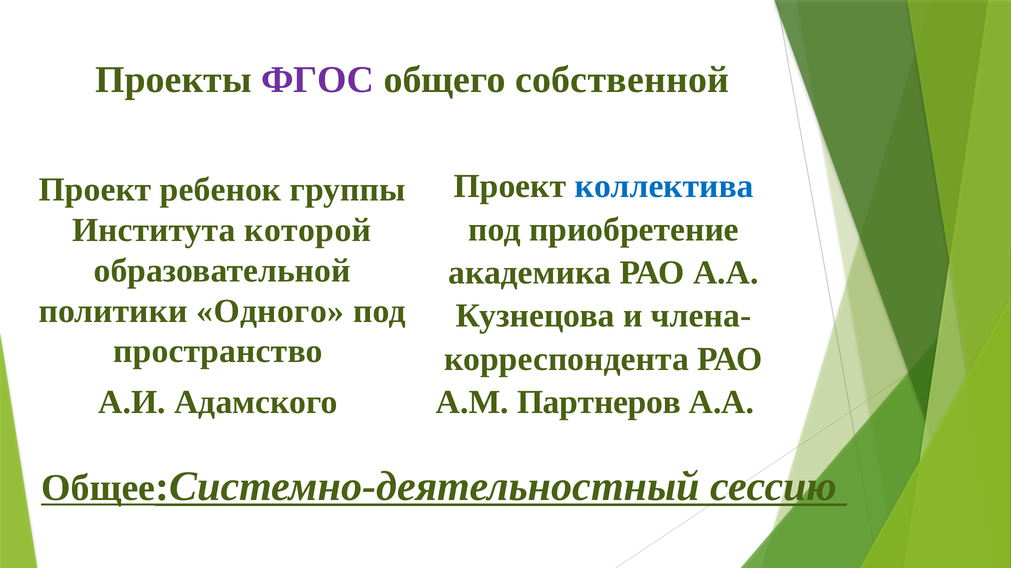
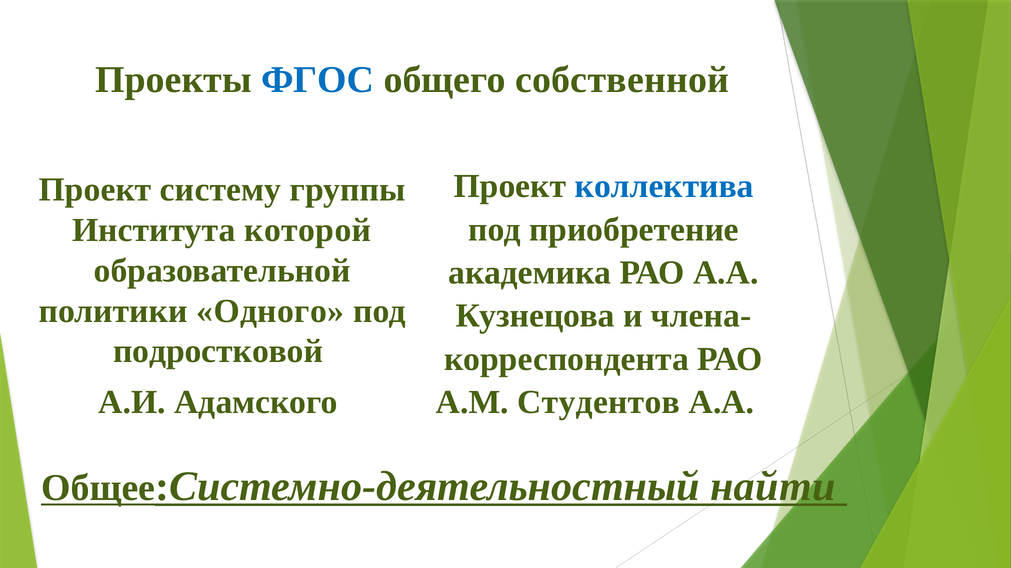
ФГОС colour: purple -> blue
ребенок: ребенок -> систему
пространство: пространство -> подростковой
Партнеров: Партнеров -> Студентов
сессию: сессию -> найти
